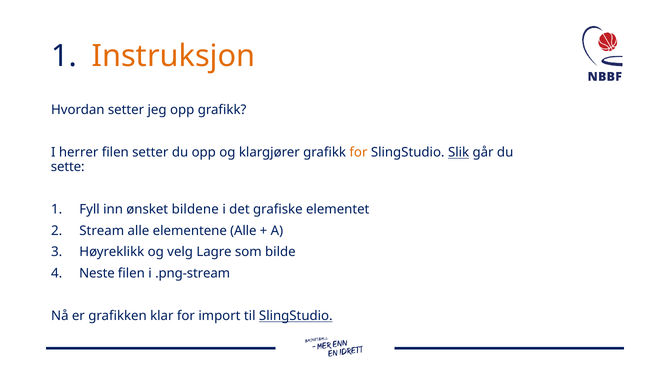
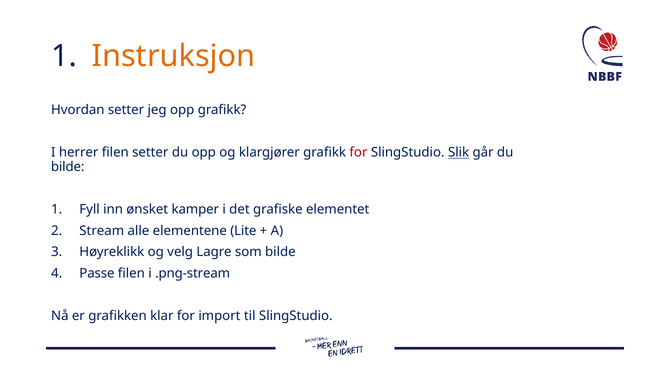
for at (358, 153) colour: orange -> red
sette at (68, 167): sette -> bilde
bildene: bildene -> kamper
elementene Alle: Alle -> Lite
Neste: Neste -> Passe
SlingStudio at (296, 316) underline: present -> none
